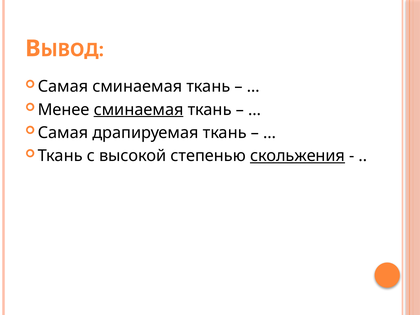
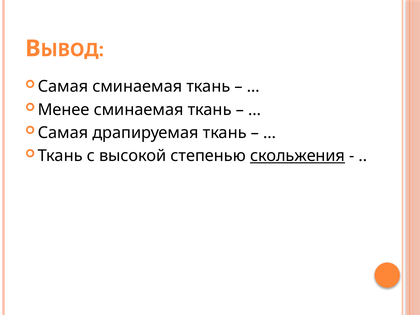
сминаемая at (139, 110) underline: present -> none
